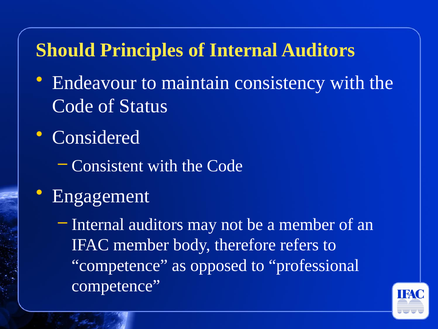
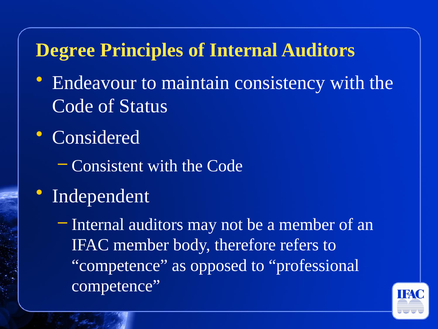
Should: Should -> Degree
Engagement: Engagement -> Independent
